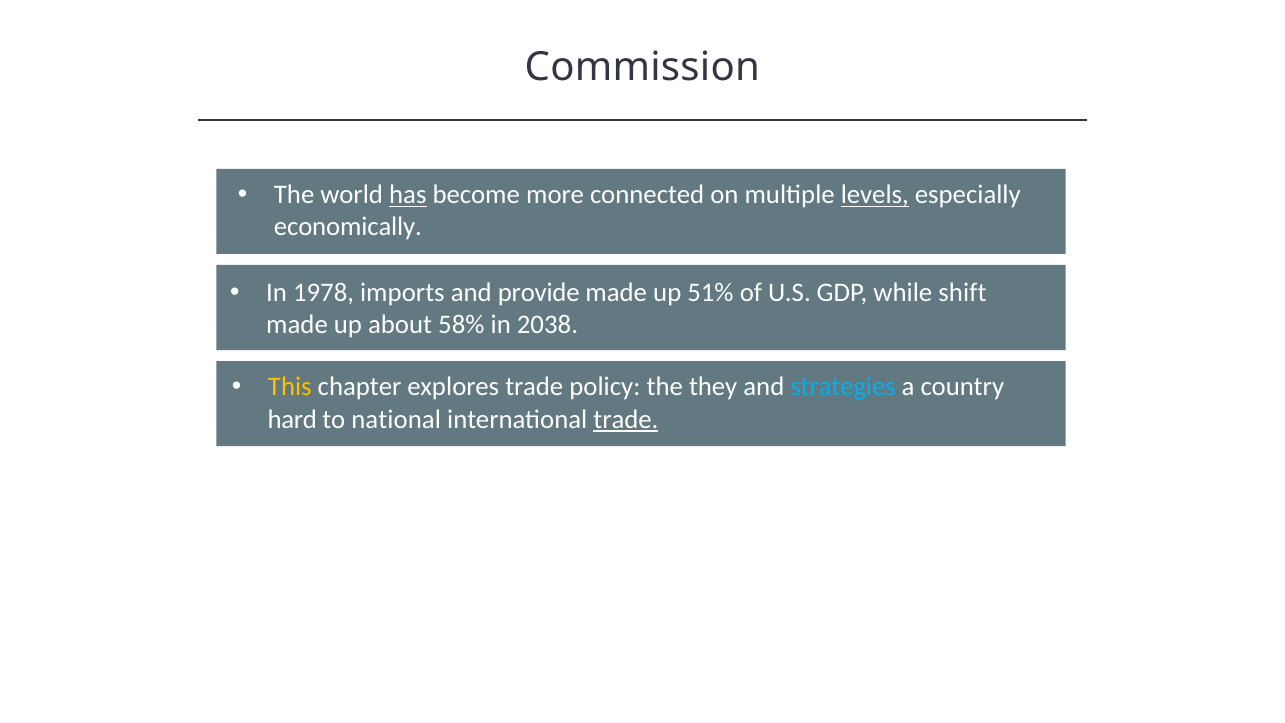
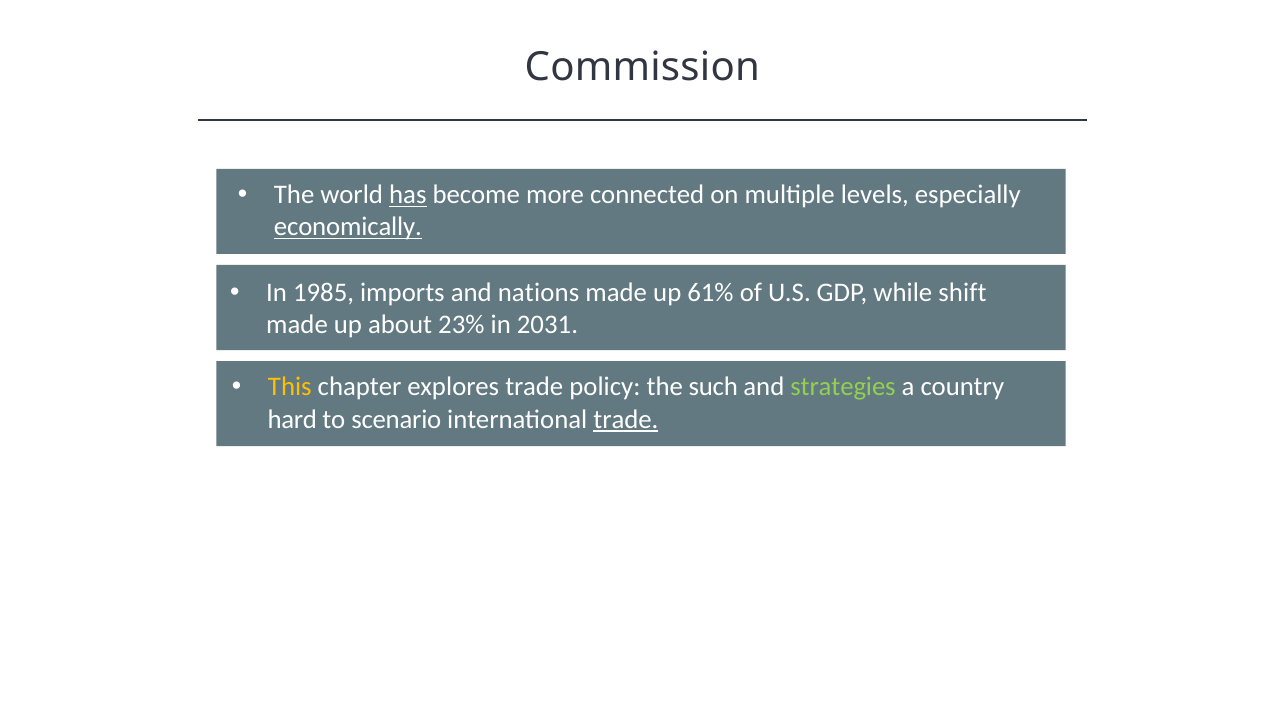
levels underline: present -> none
economically underline: none -> present
1978: 1978 -> 1985
provide: provide -> nations
51%: 51% -> 61%
58%: 58% -> 23%
2038: 2038 -> 2031
they: they -> such
strategies colour: light blue -> light green
national: national -> scenario
